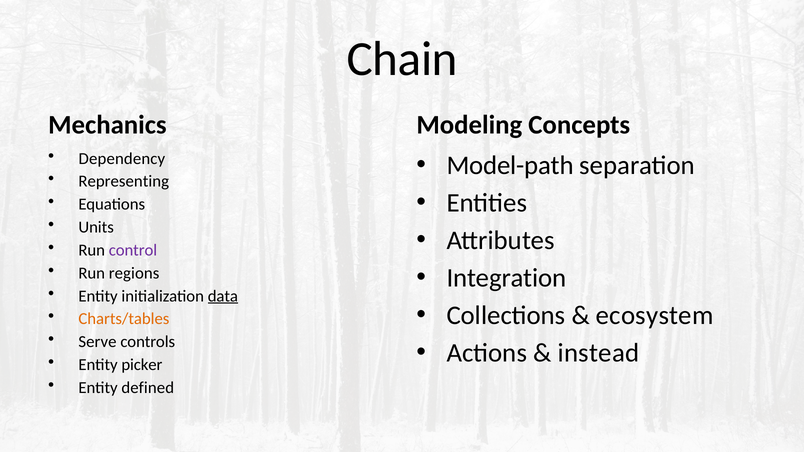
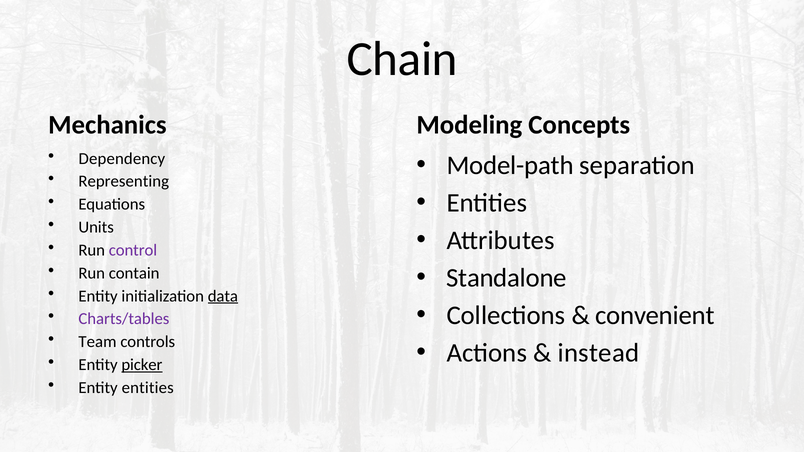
regions: regions -> contain
Integration: Integration -> Standalone
ecosystem: ecosystem -> convenient
Charts/tables colour: orange -> purple
Serve: Serve -> Team
picker underline: none -> present
Entity defined: defined -> entities
